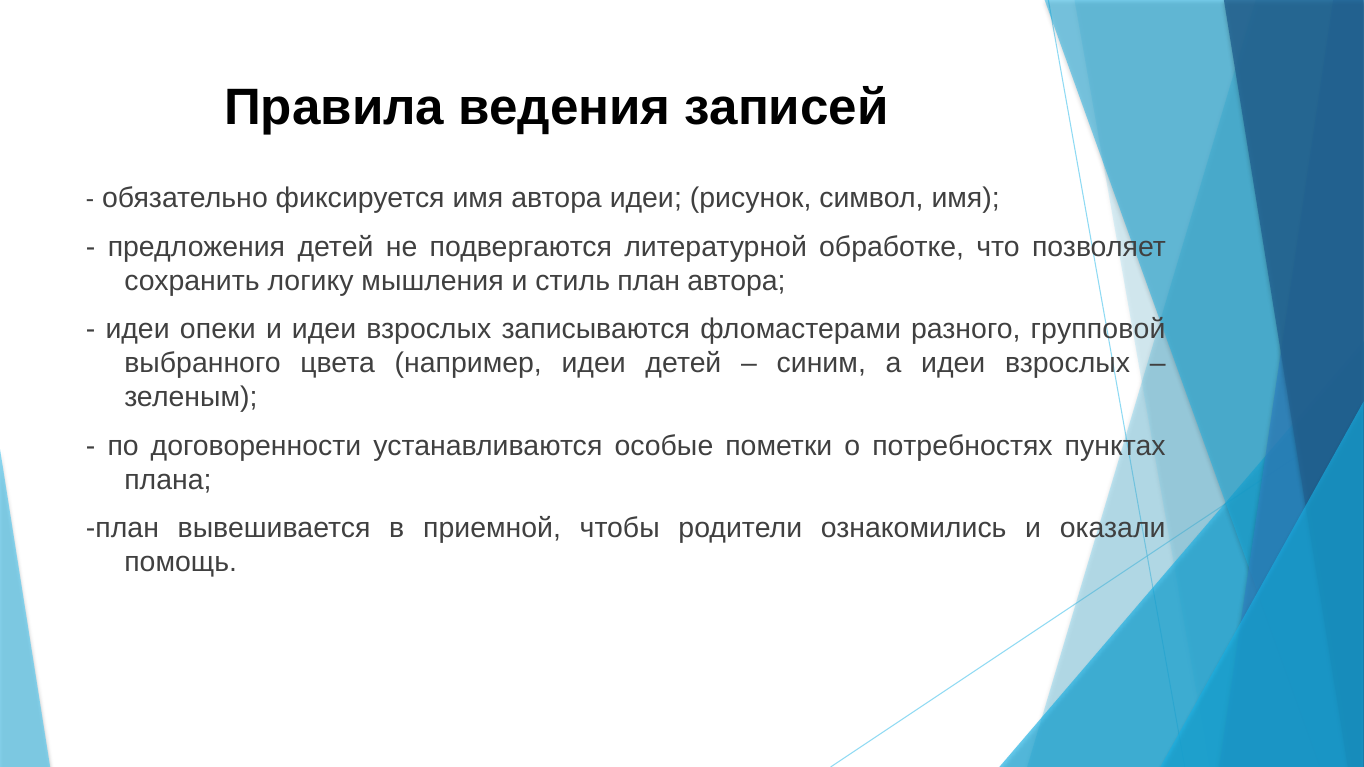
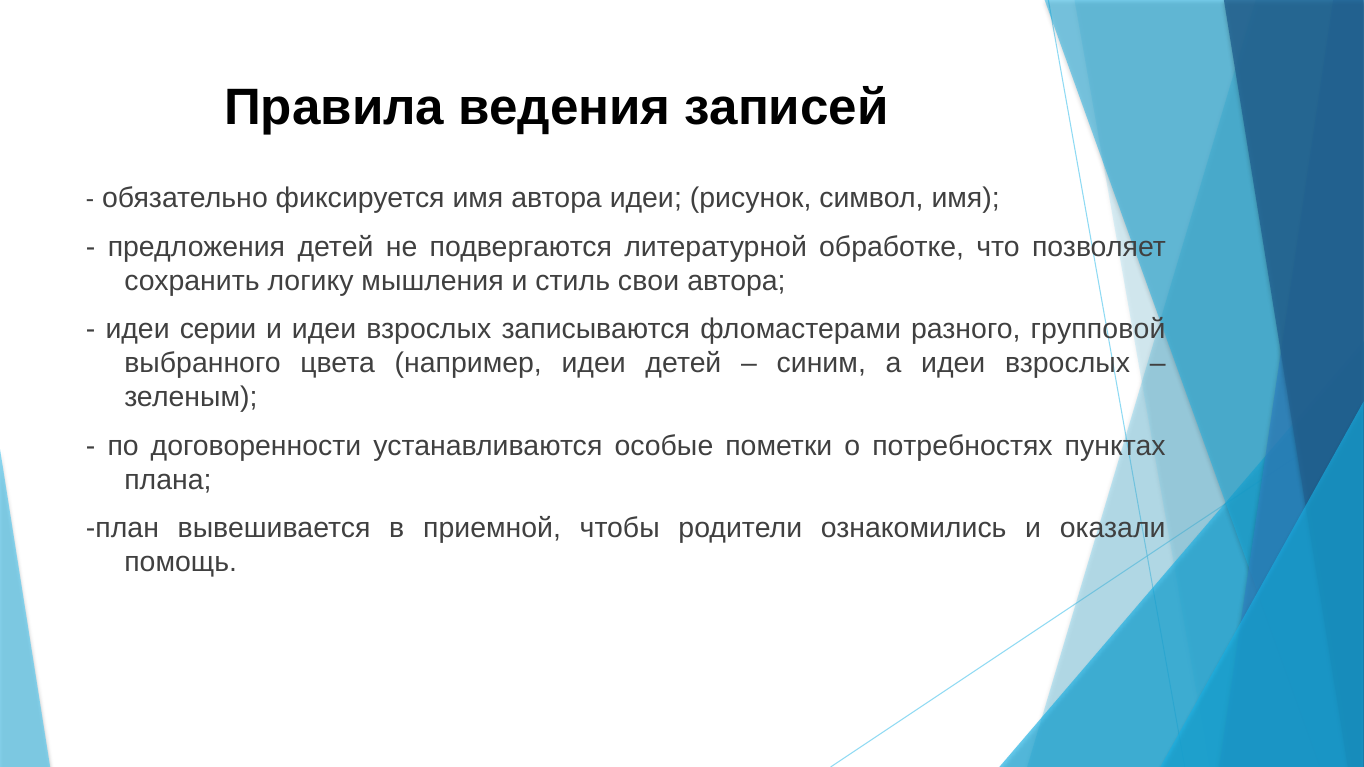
стиль план: план -> свои
опеки: опеки -> серии
